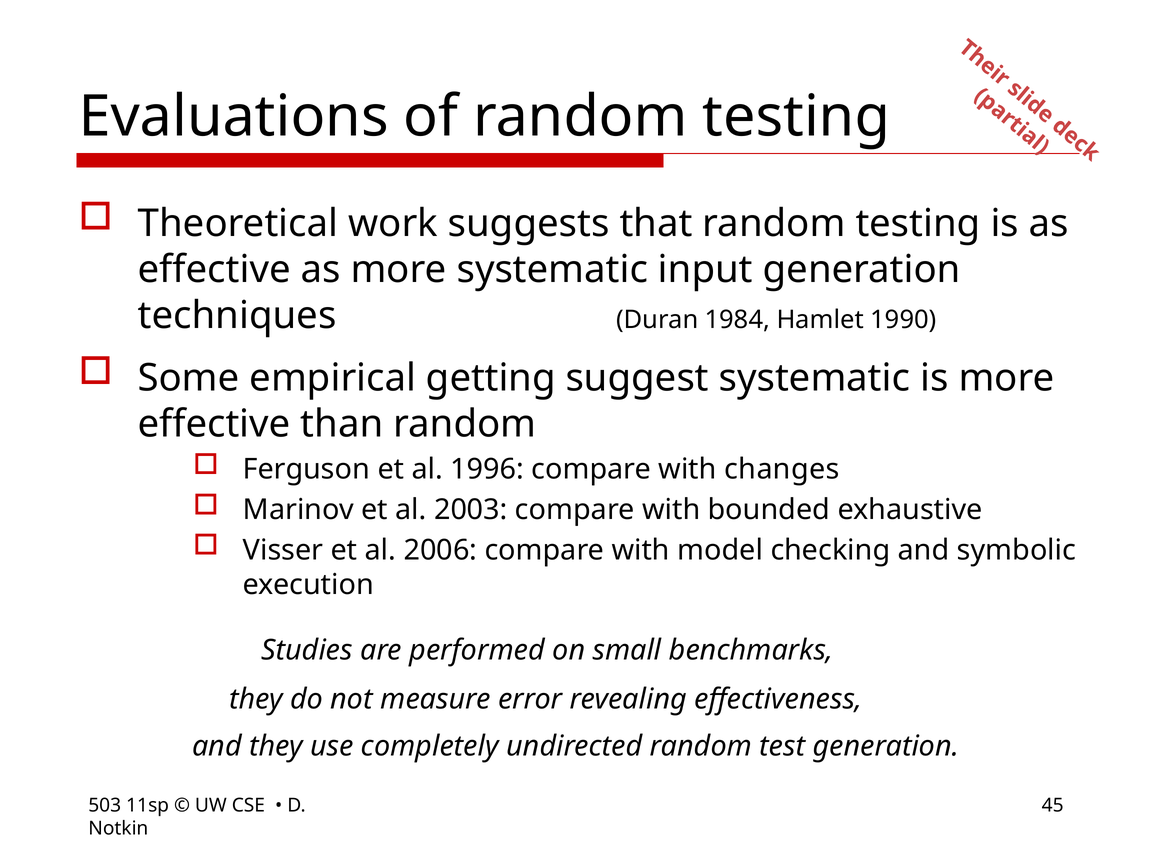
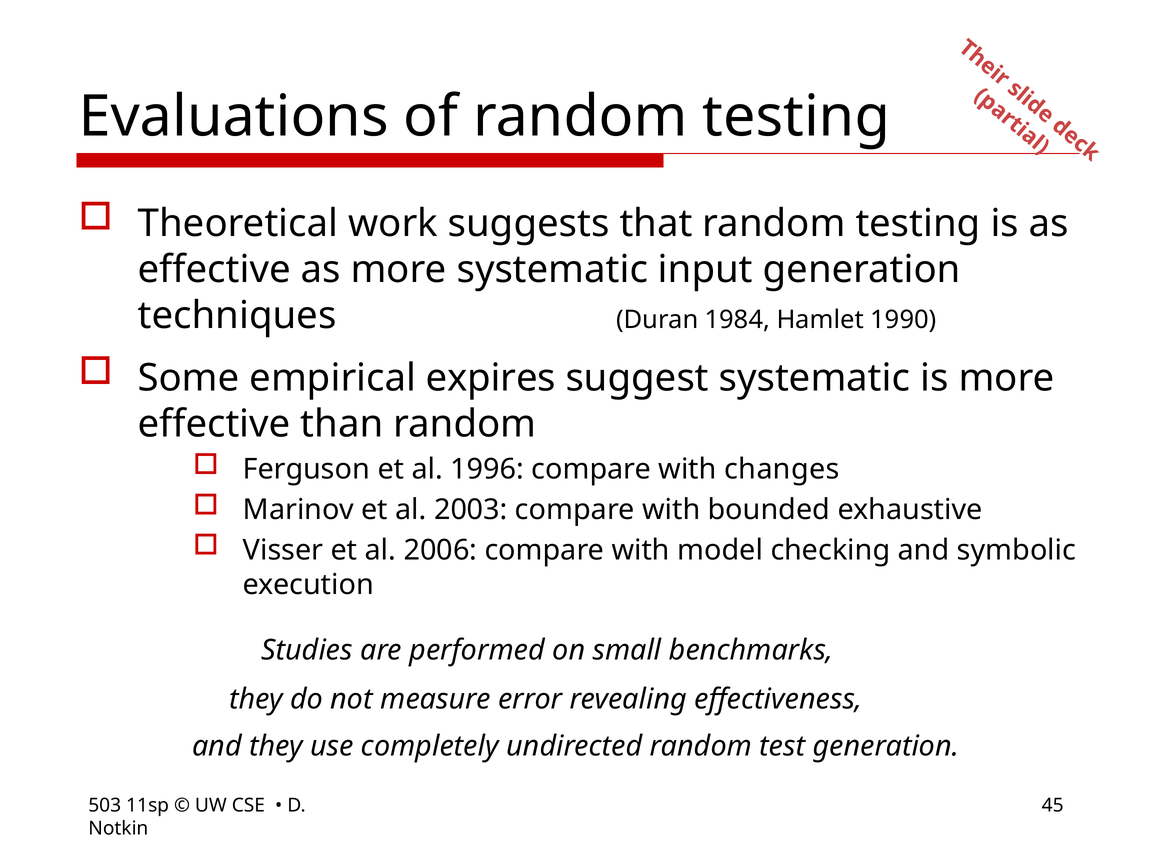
getting: getting -> expires
